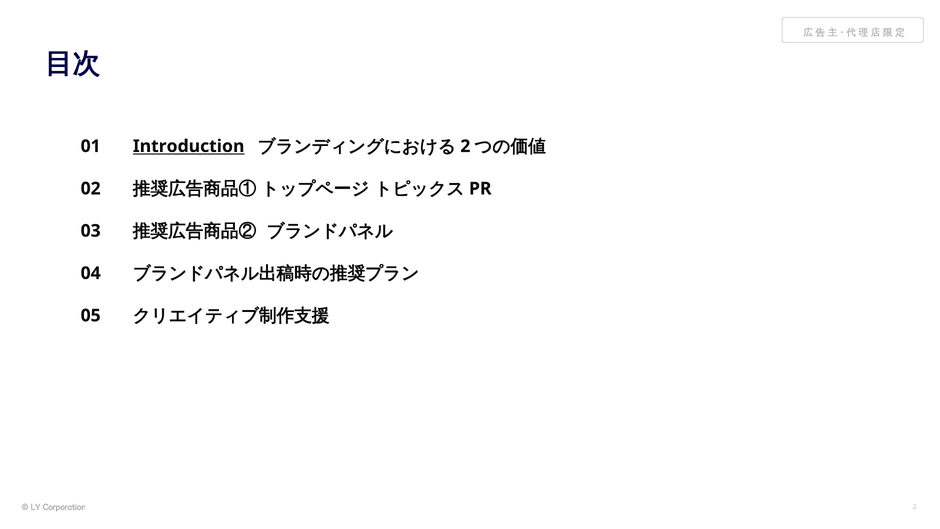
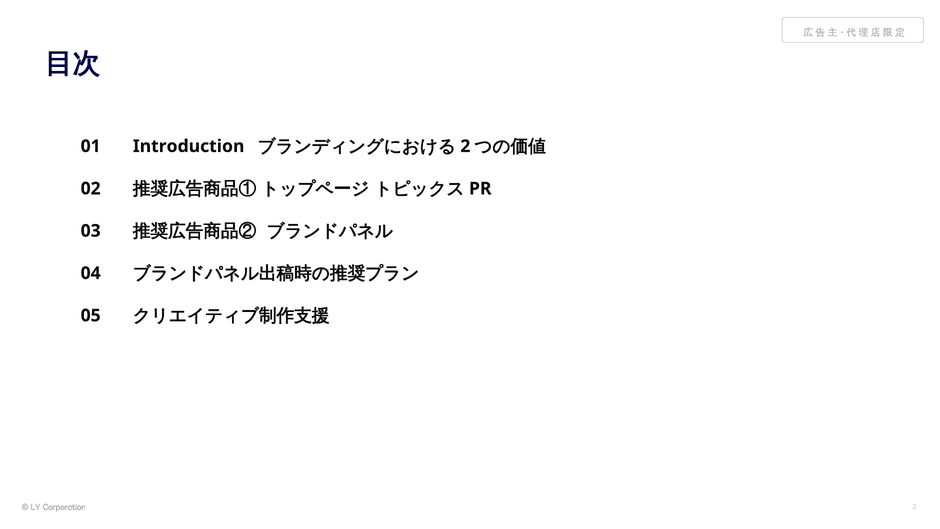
Introduction underline: present -> none
